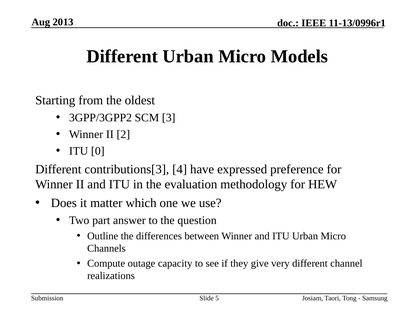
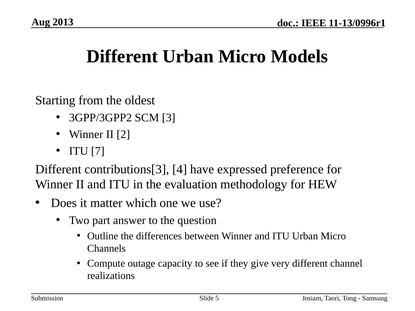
0: 0 -> 7
